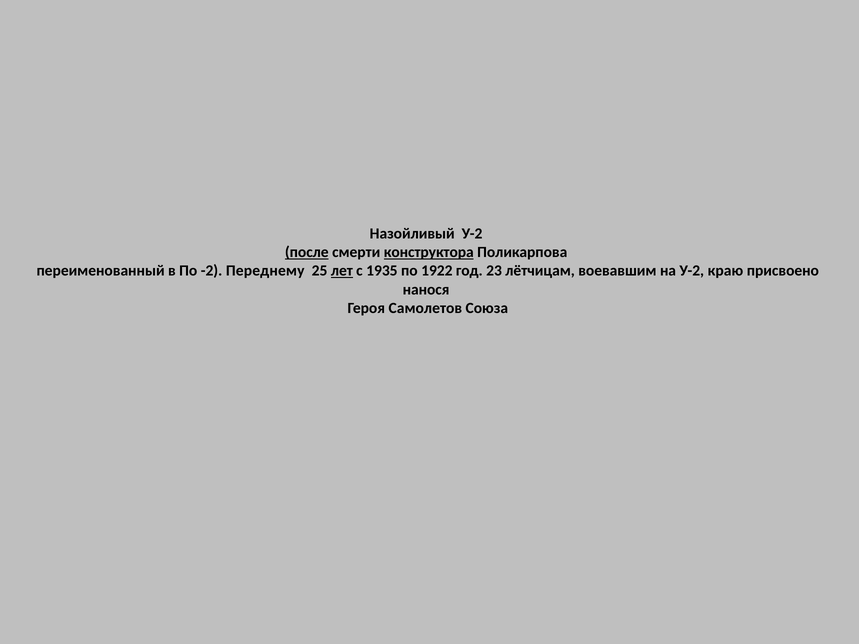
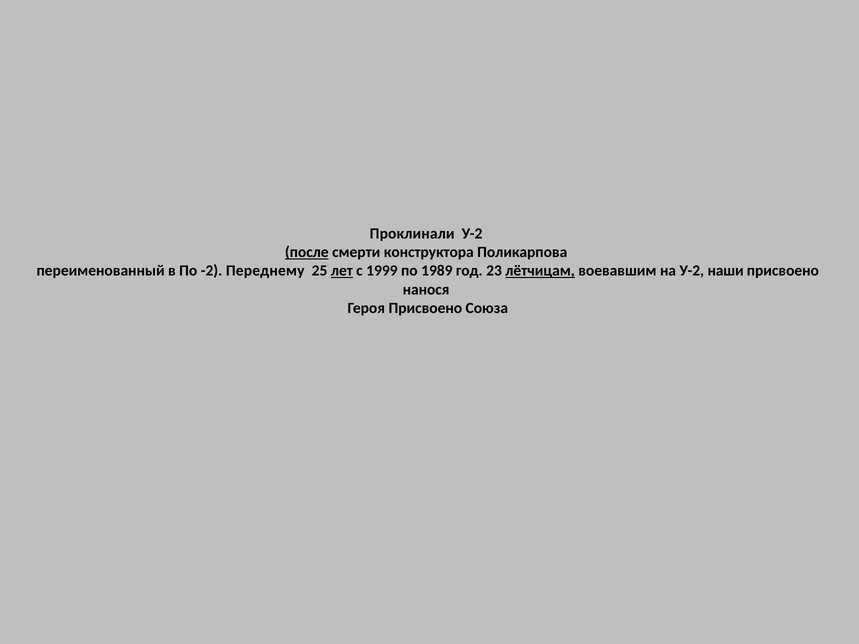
Назойливый: Назойливый -> Проклинали
конструктора underline: present -> none
1935: 1935 -> 1999
1922: 1922 -> 1989
лётчицам underline: none -> present
краю: краю -> наши
Героя Самолетов: Самолетов -> Присвоено
